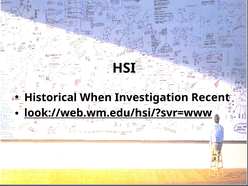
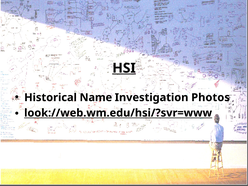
HSI underline: none -> present
When: When -> Name
Recent: Recent -> Photos
